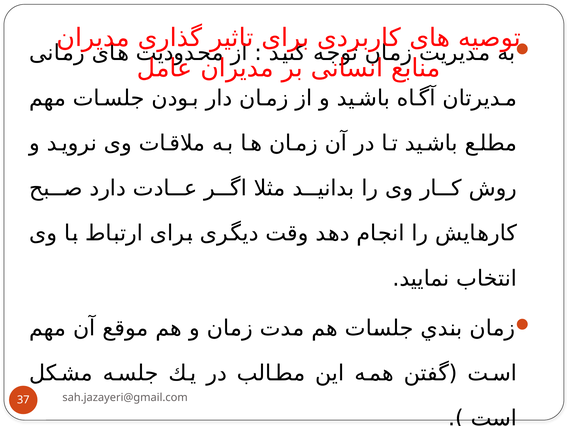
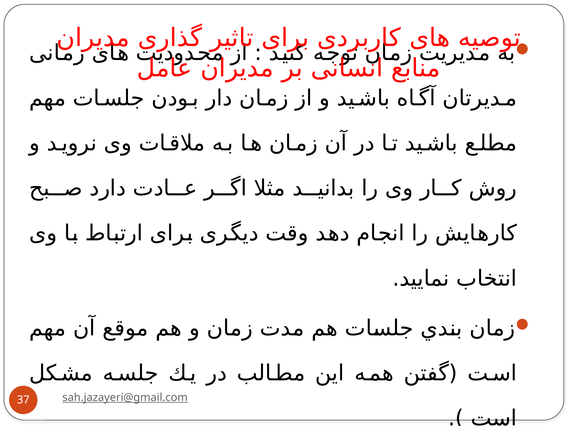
sah.jazayeri@gmail.com underline: none -> present
